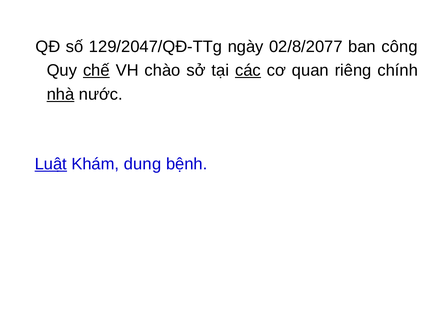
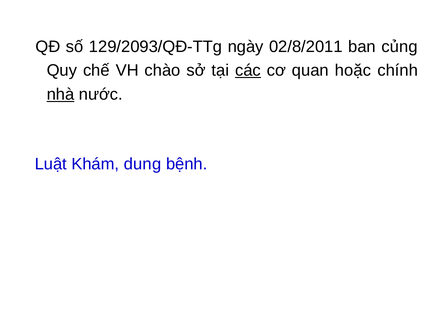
129/2047/QĐ-TTg: 129/2047/QĐ-TTg -> 129/2093/QĐ-TTg
02/8/2077: 02/8/2077 -> 02/8/2011
công: công -> củng
chế underline: present -> none
riêng: riêng -> hoặc
Luật underline: present -> none
